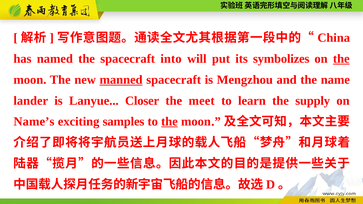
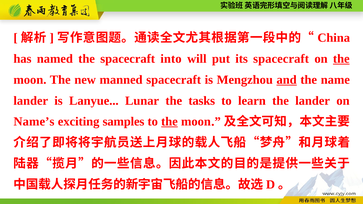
its symbolizes: symbolizes -> spacecraft
manned underline: present -> none
and underline: none -> present
Closer: Closer -> Lunar
meet: meet -> tasks
the supply: supply -> lander
